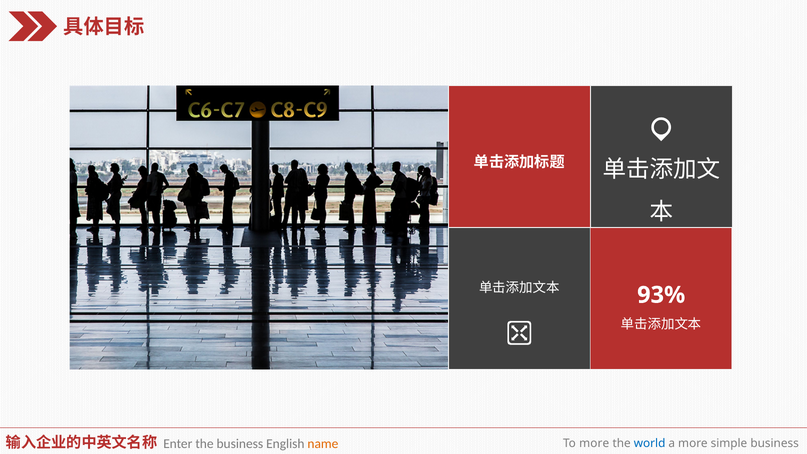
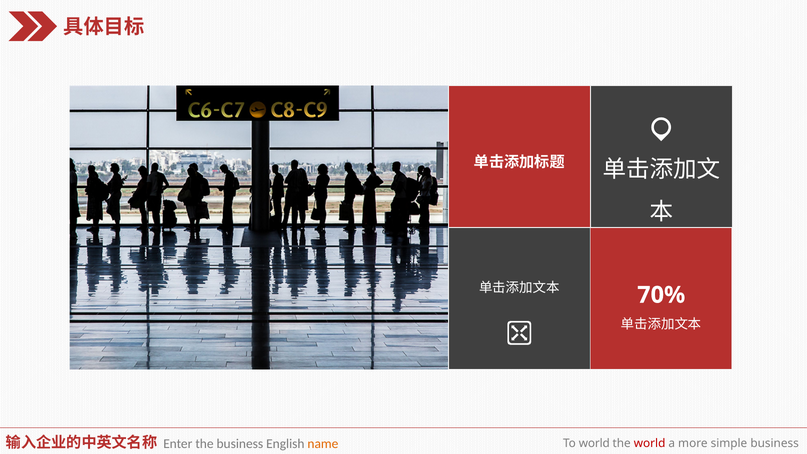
93%: 93% -> 70%
To more: more -> world
world at (650, 443) colour: blue -> red
